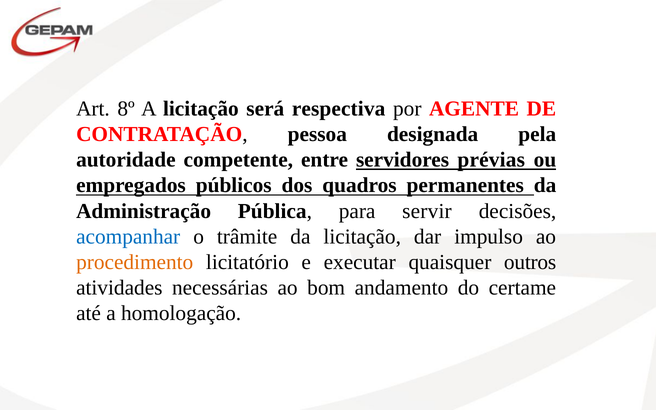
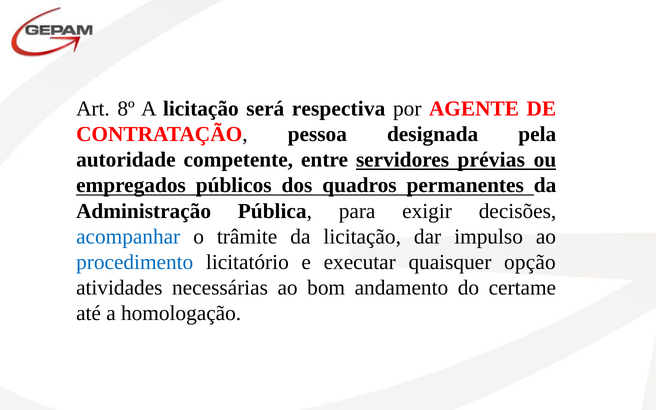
servir: servir -> exigir
procedimento colour: orange -> blue
outros: outros -> opção
